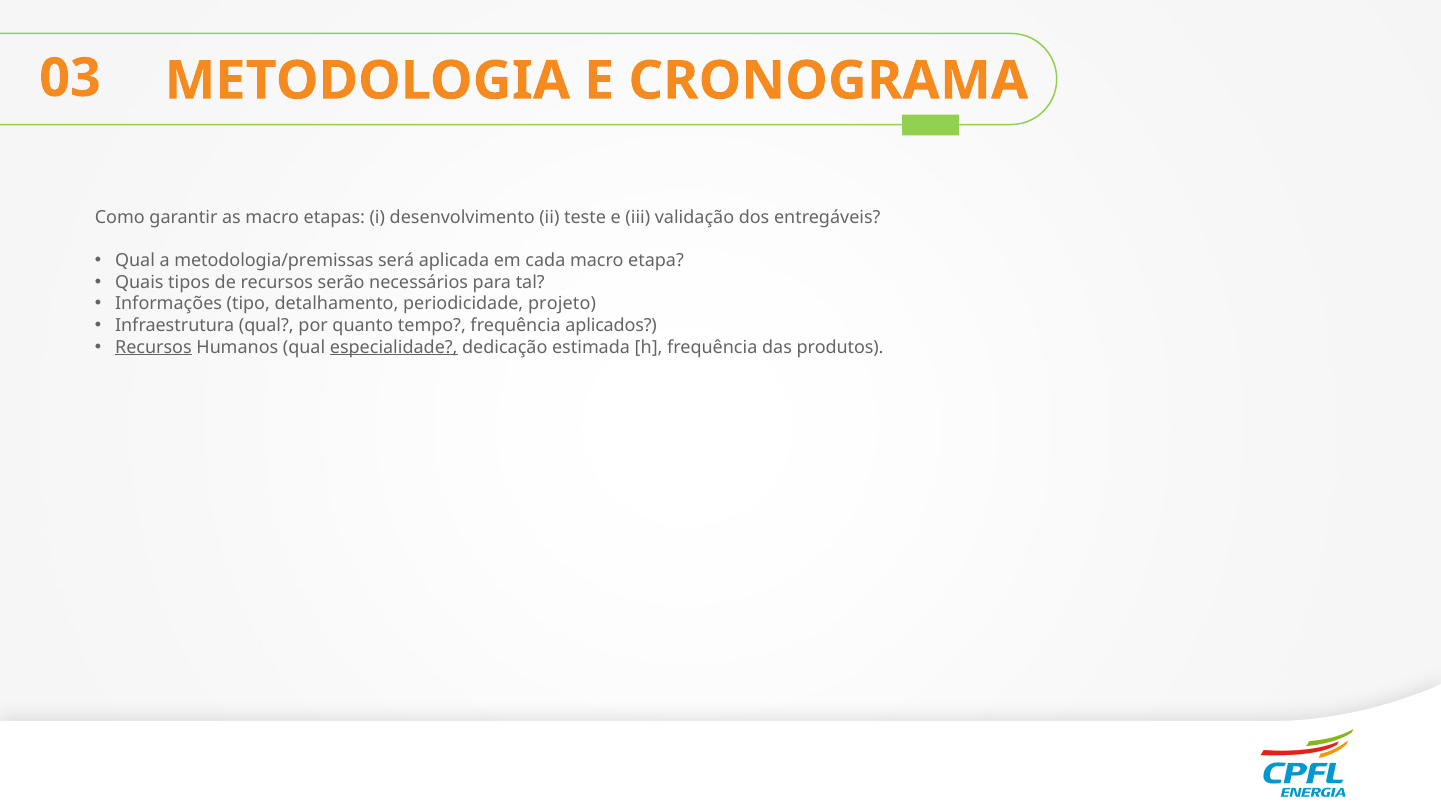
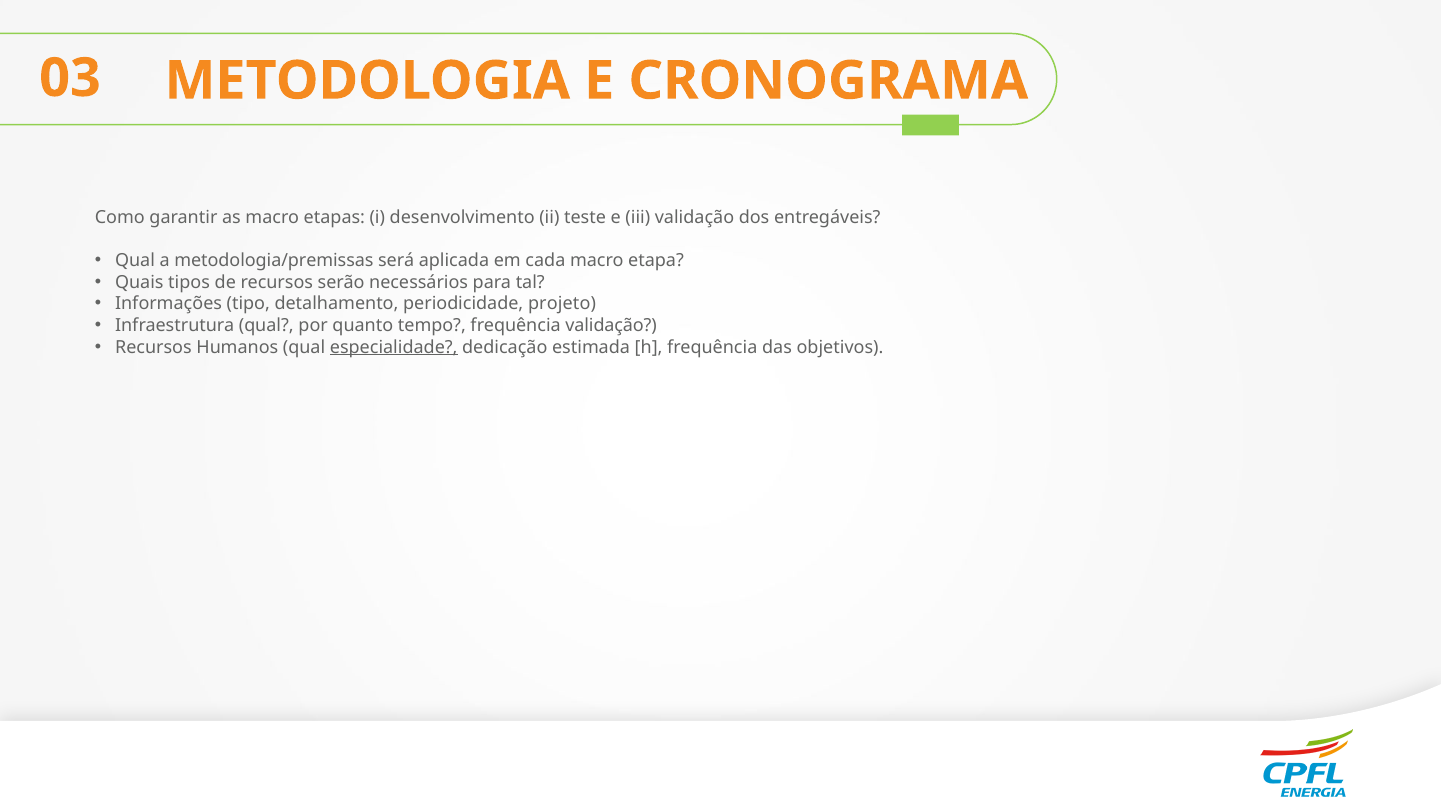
frequência aplicados: aplicados -> validação
Recursos at (153, 347) underline: present -> none
produtos: produtos -> objetivos
